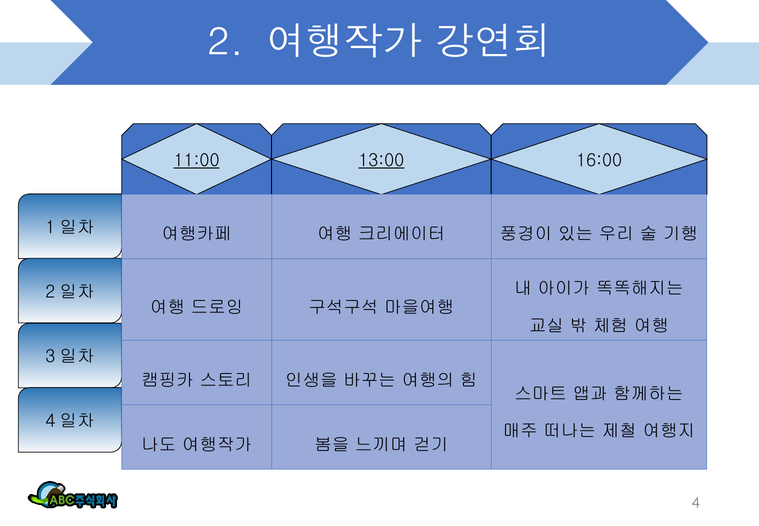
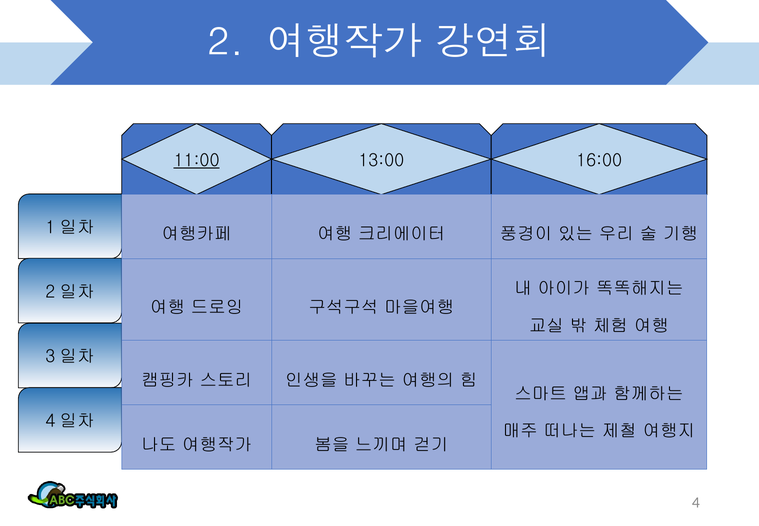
13:00 underline: present -> none
